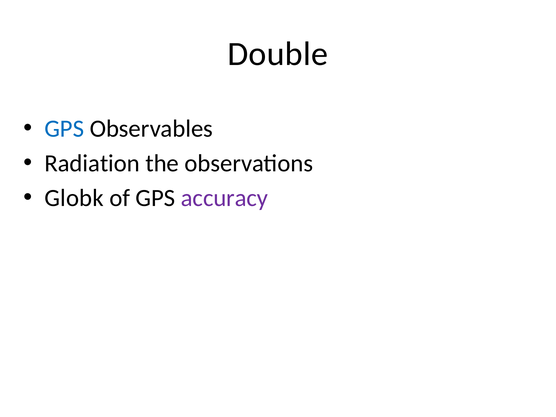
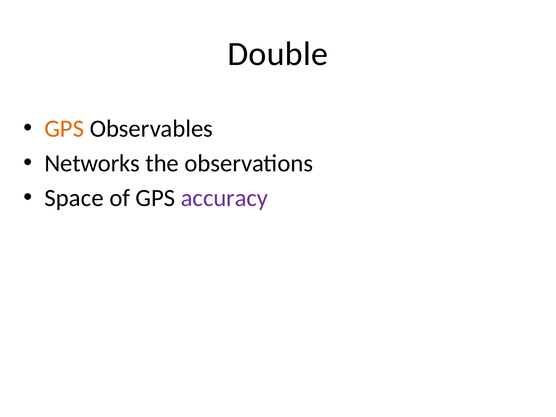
GPS at (64, 129) colour: blue -> orange
Radiation: Radiation -> Networks
Globk: Globk -> Space
